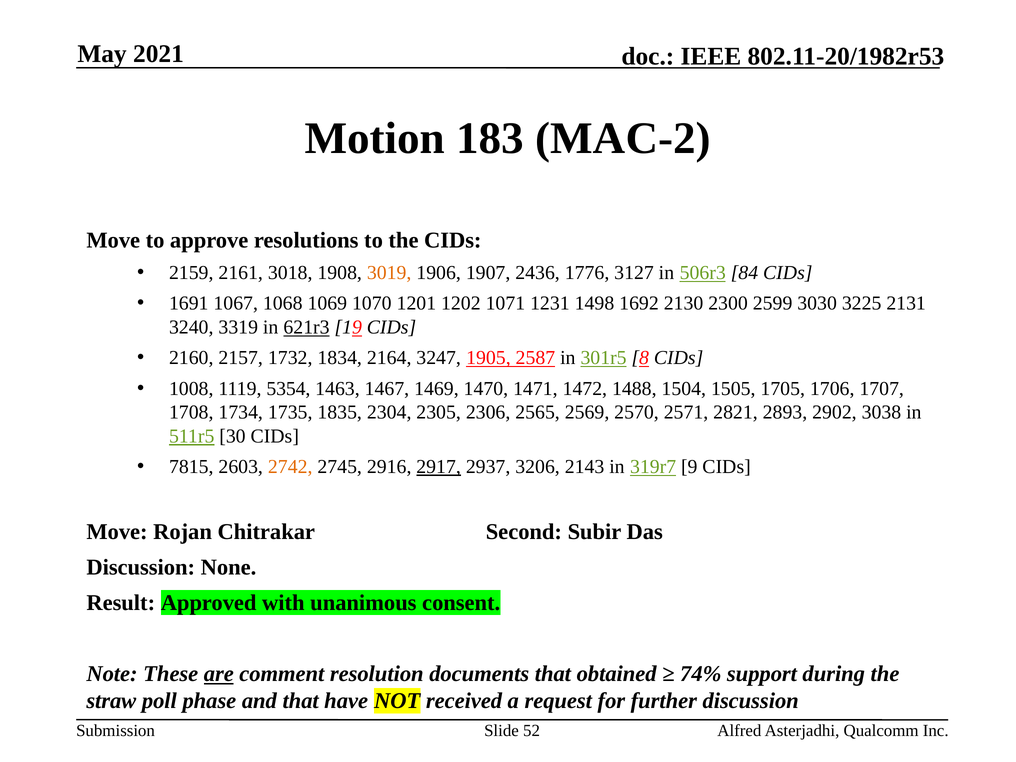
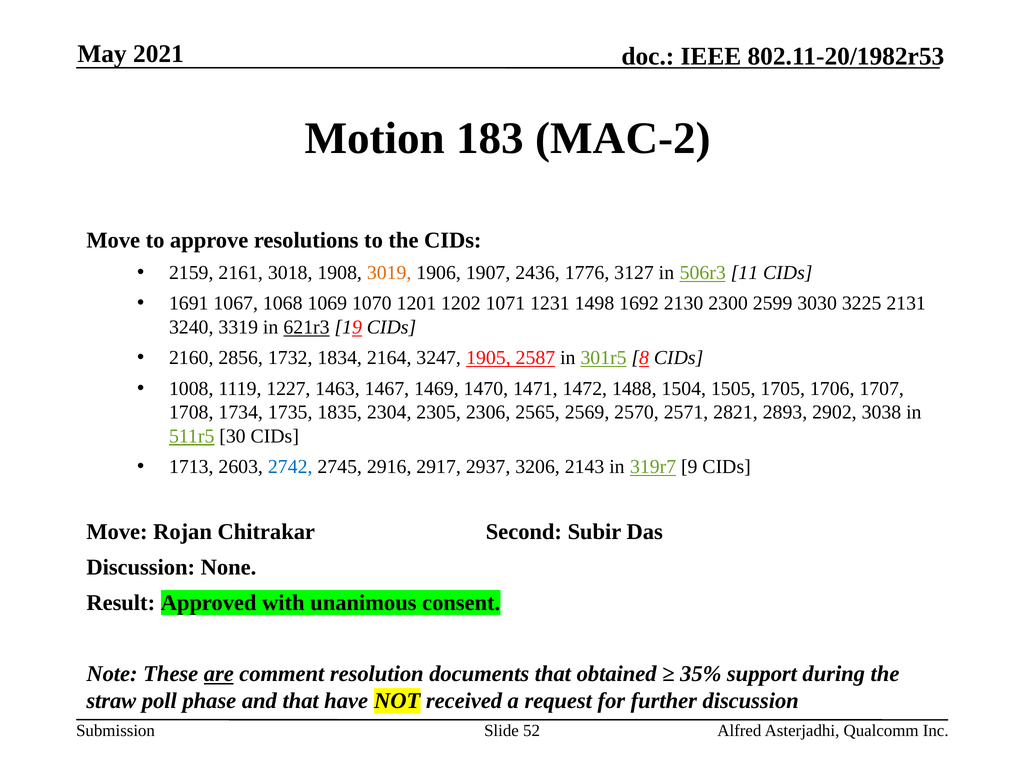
84: 84 -> 11
2157: 2157 -> 2856
5354: 5354 -> 1227
7815: 7815 -> 1713
2742 colour: orange -> blue
2917 underline: present -> none
74%: 74% -> 35%
